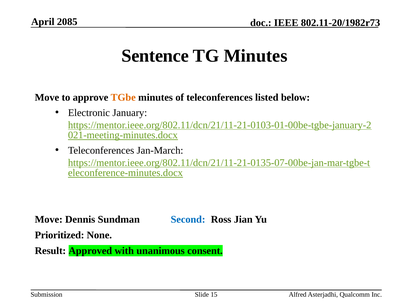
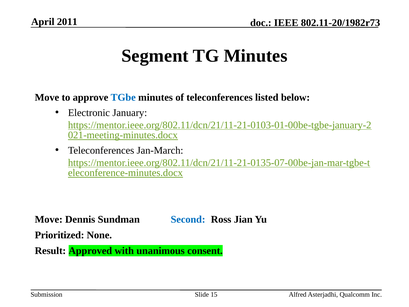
2085: 2085 -> 2011
Sentence: Sentence -> Segment
TGbe colour: orange -> blue
